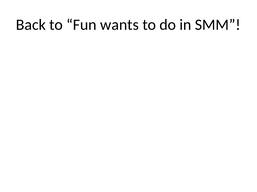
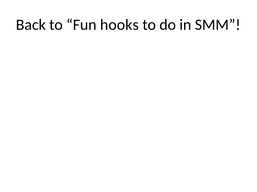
wants: wants -> hooks
